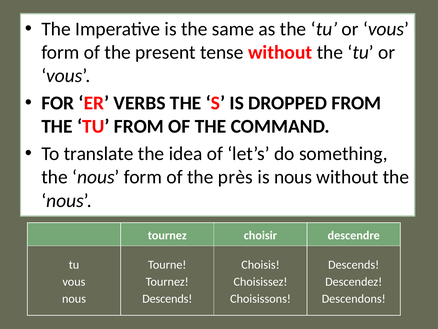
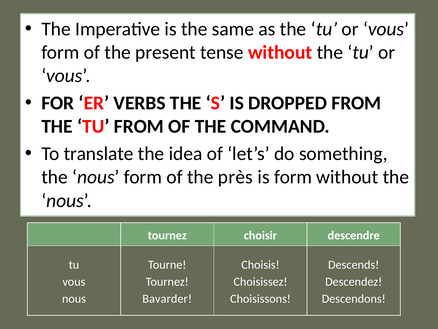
is nous: nous -> form
Descends at (167, 299): Descends -> Bavarder
